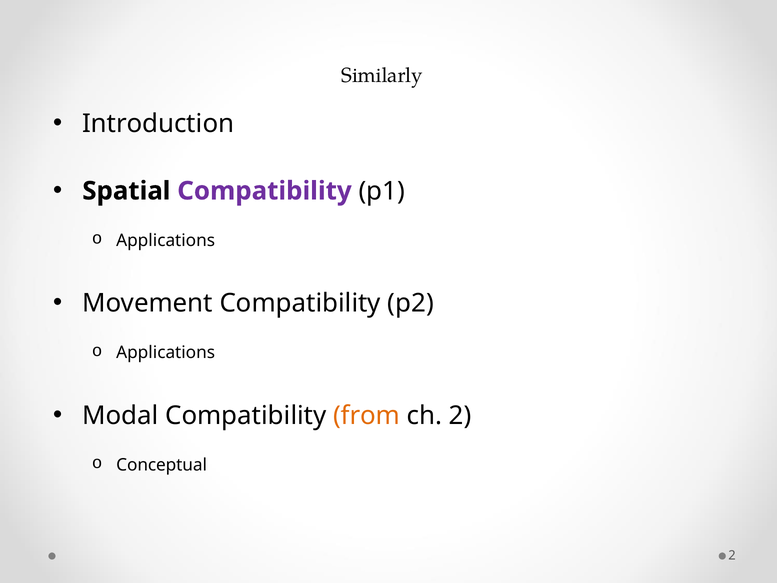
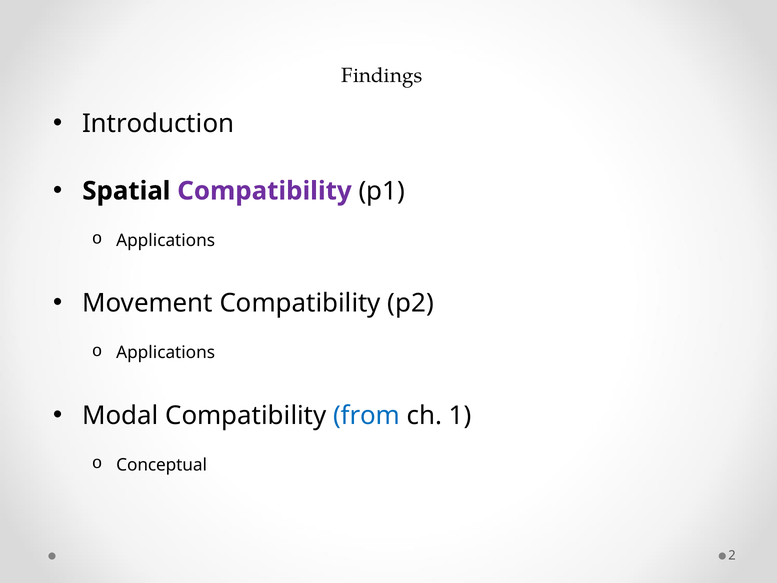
Similarly: Similarly -> Findings
from colour: orange -> blue
ch 2: 2 -> 1
